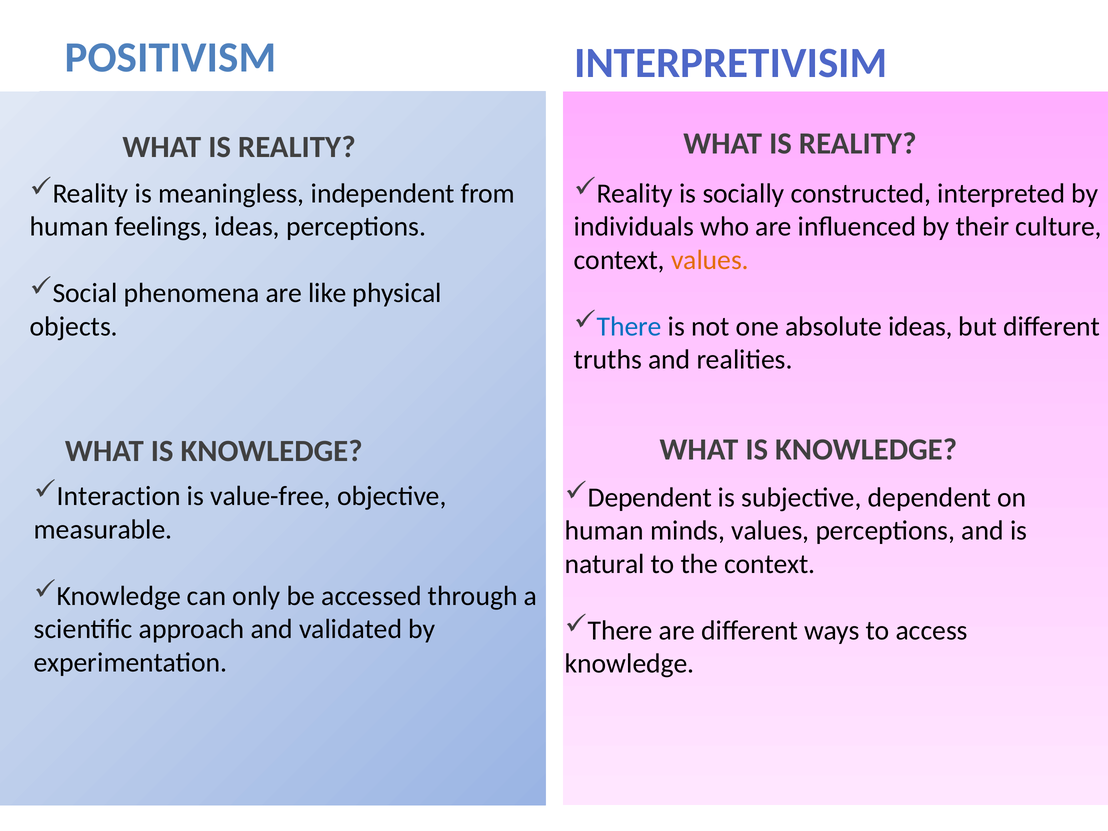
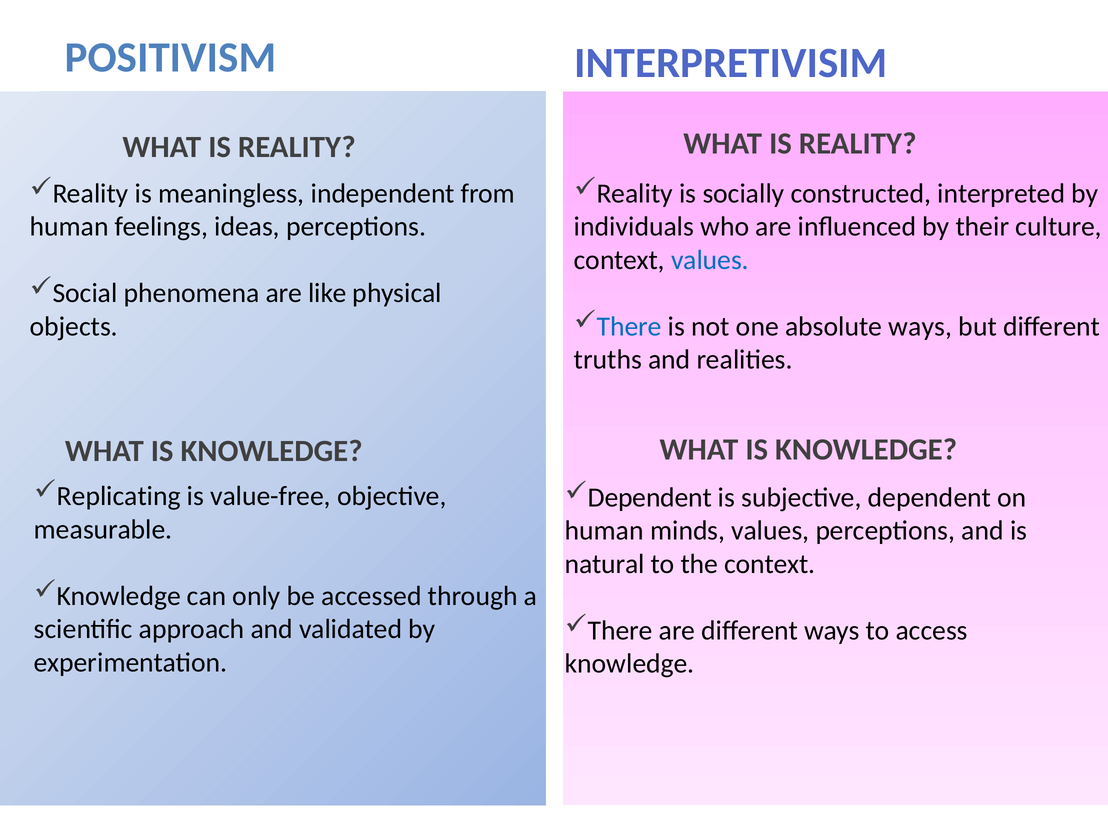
values at (710, 260) colour: orange -> blue
absolute ideas: ideas -> ways
Interaction: Interaction -> Replicating
